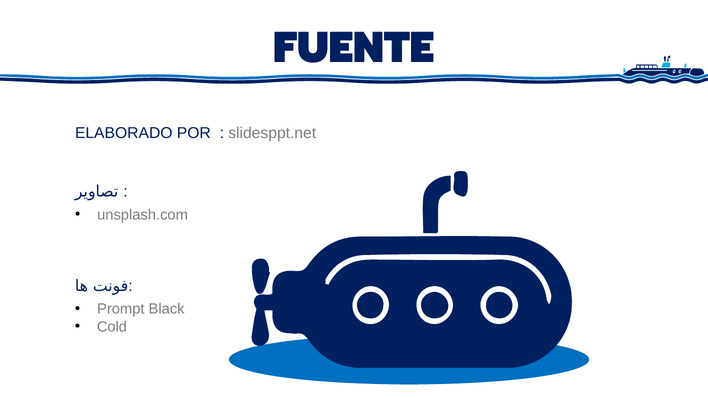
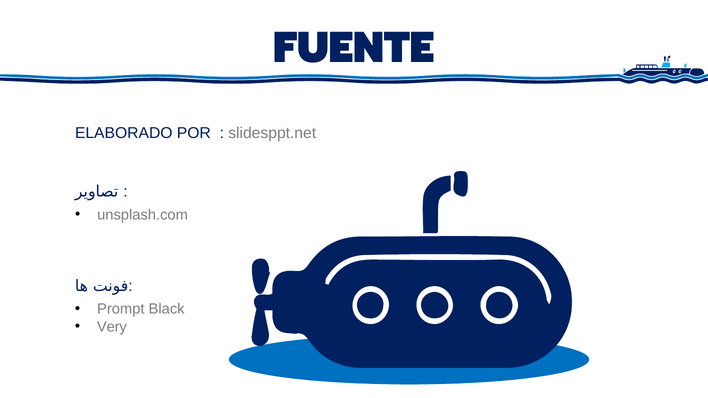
Cold: Cold -> Very
